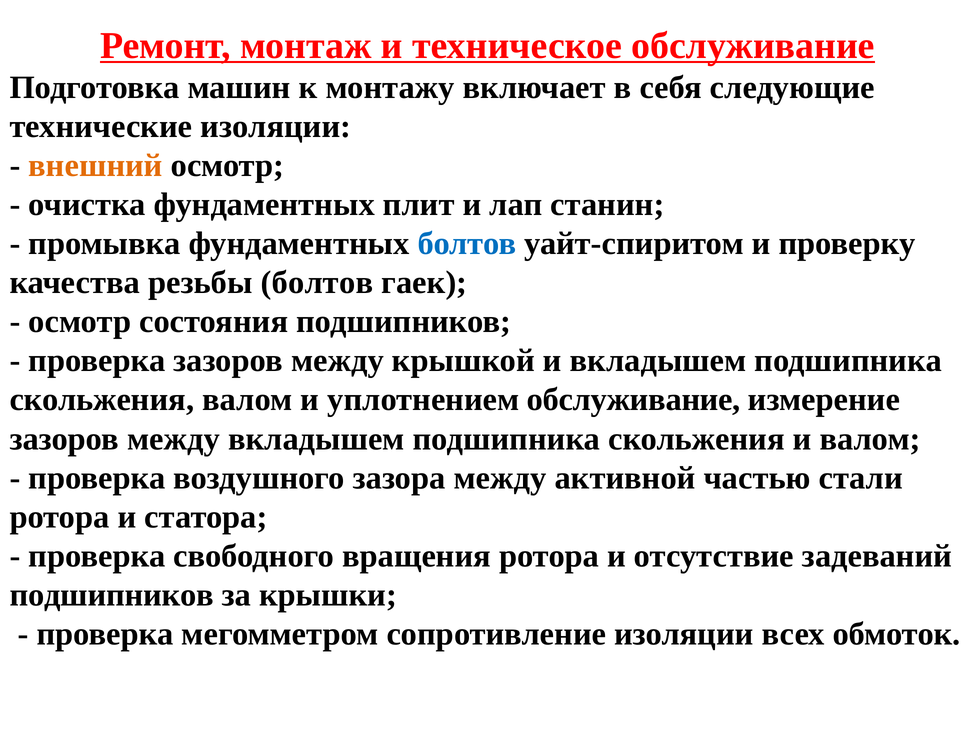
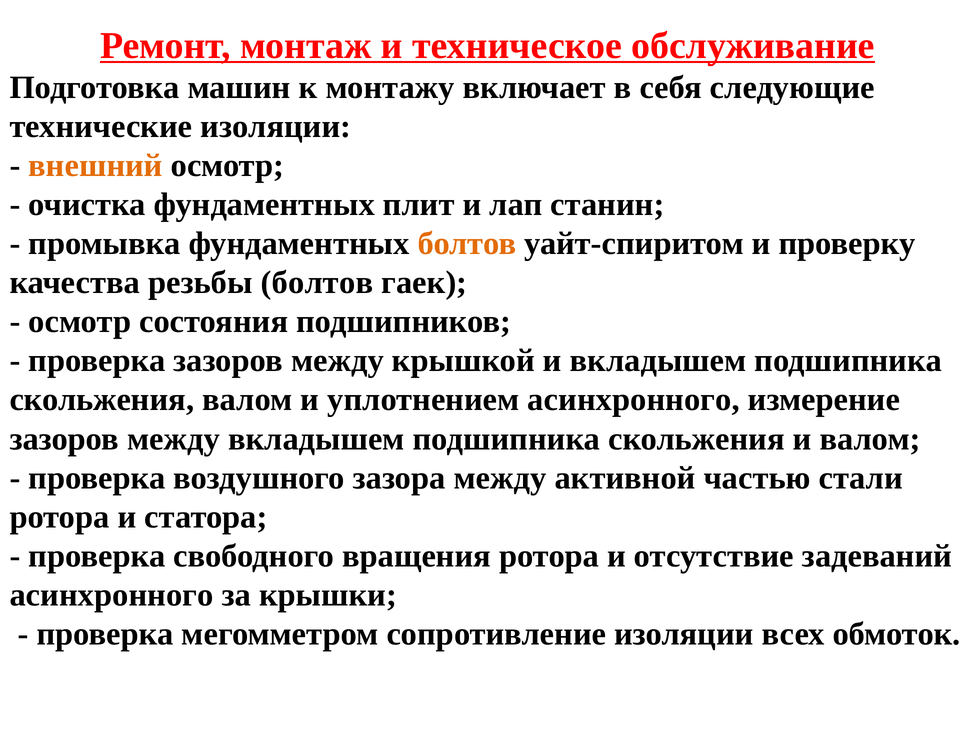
болтов at (467, 243) colour: blue -> orange
уплотнением обслуживание: обслуживание -> асинхронного
подшипников at (112, 594): подшипников -> асинхронного
